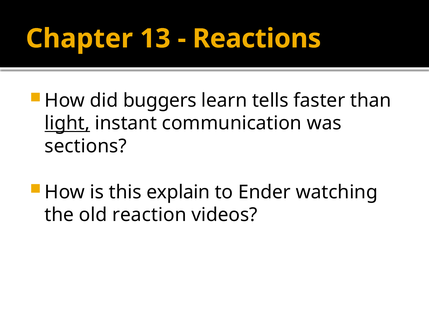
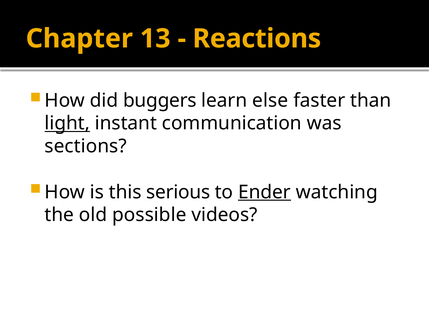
tells: tells -> else
explain: explain -> serious
Ender underline: none -> present
reaction: reaction -> possible
